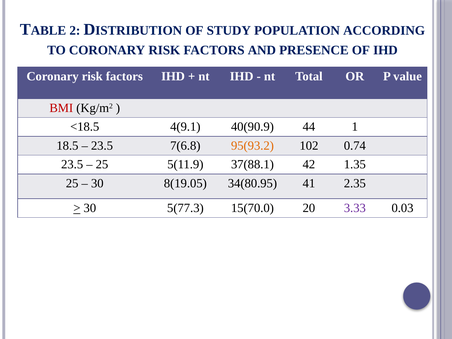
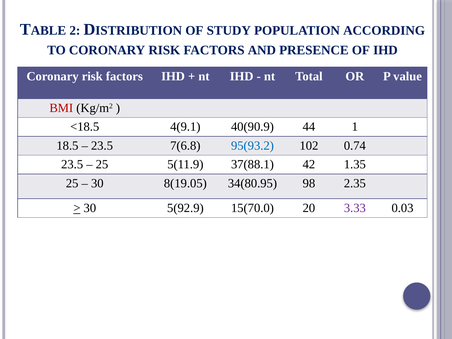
95(93.2 colour: orange -> blue
41: 41 -> 98
5(77.3: 5(77.3 -> 5(92.9
